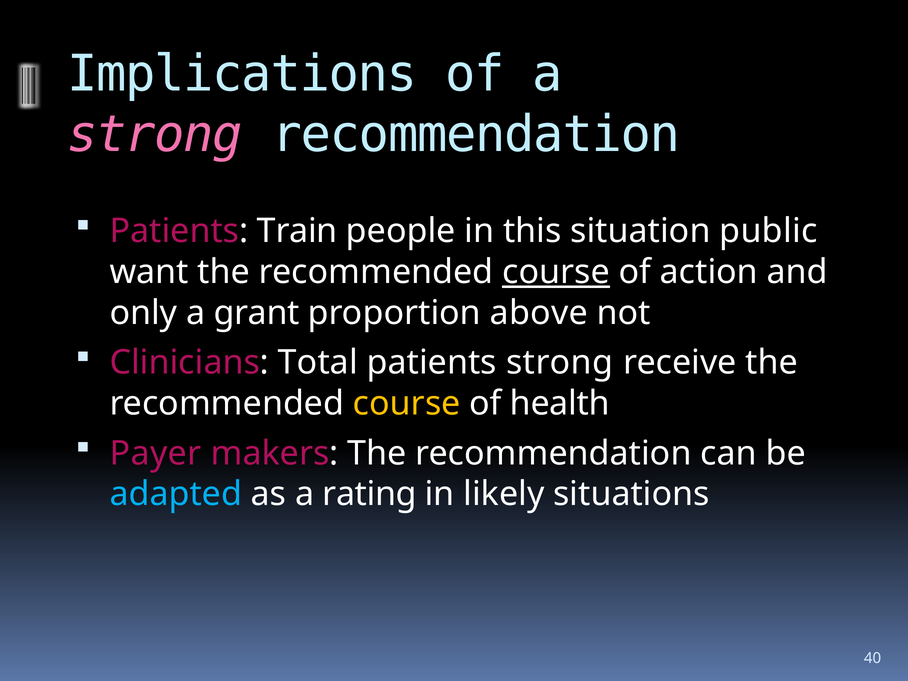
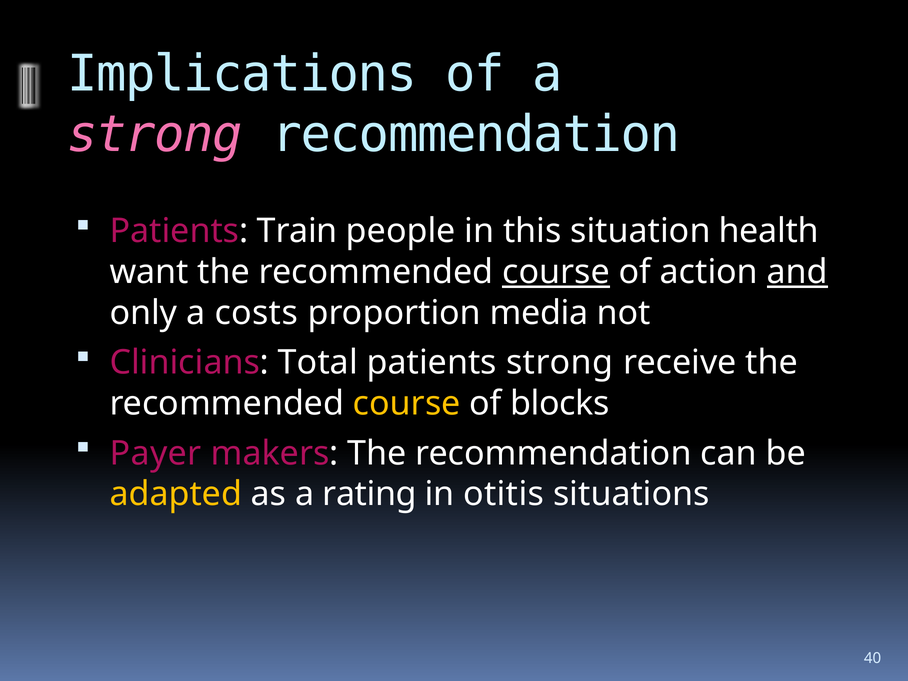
public: public -> health
and underline: none -> present
grant: grant -> costs
above: above -> media
health: health -> blocks
adapted colour: light blue -> yellow
likely: likely -> otitis
